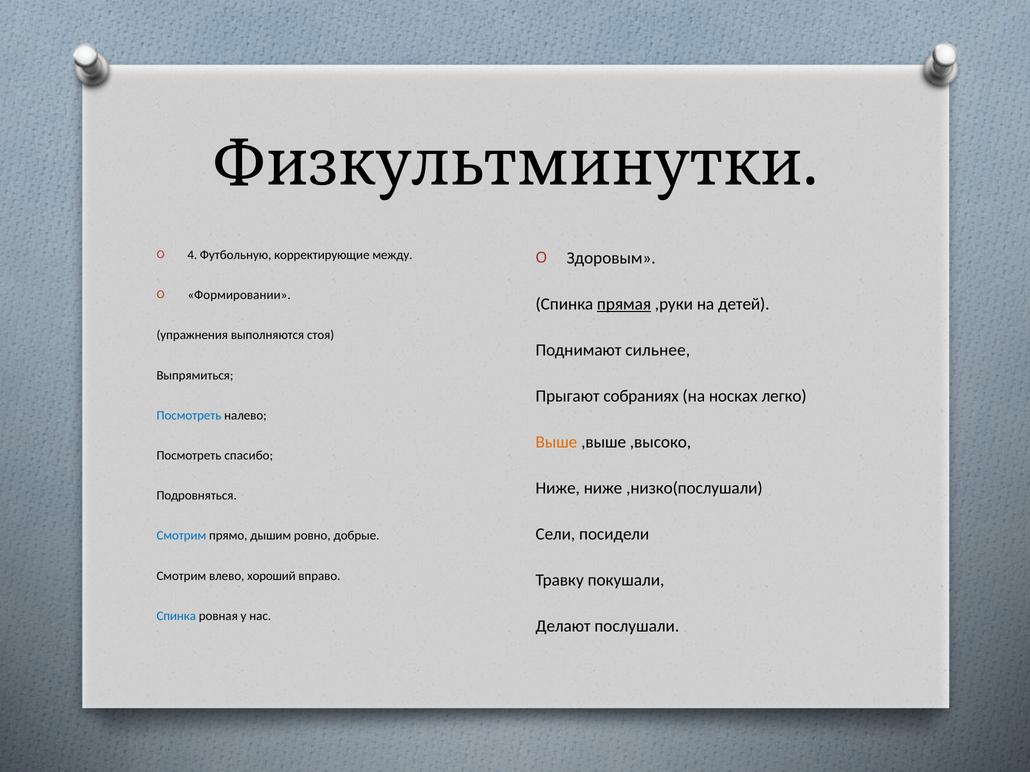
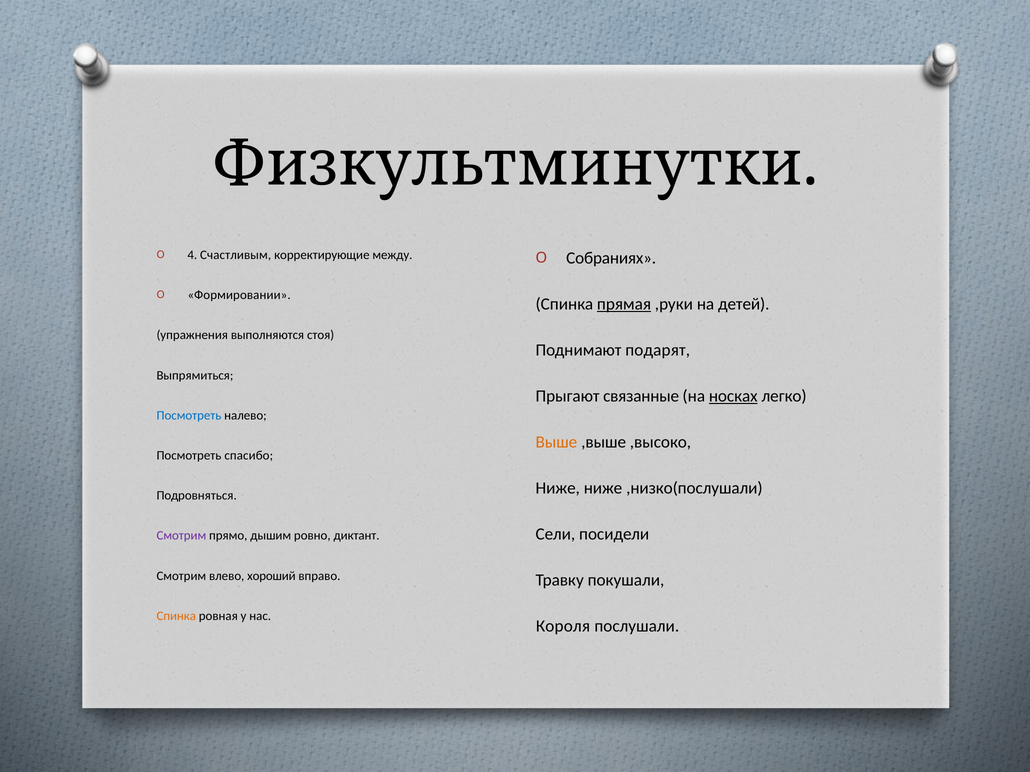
Футбольную: Футбольную -> Счастливым
Здоровым: Здоровым -> Собраниях
сильнее: сильнее -> подарят
собраниях: собраниях -> связанные
носках underline: none -> present
Смотрим at (181, 536) colour: blue -> purple
добрые: добрые -> диктант
Спинка at (176, 616) colour: blue -> orange
Делают: Делают -> Короля
